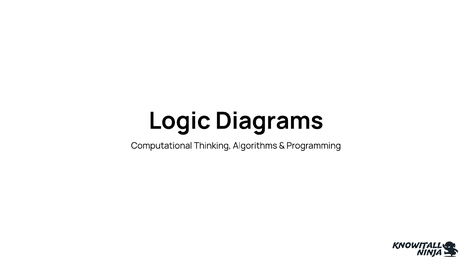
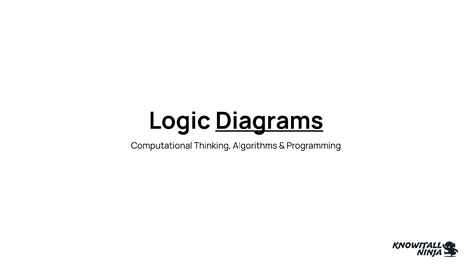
Diagrams underline: none -> present
